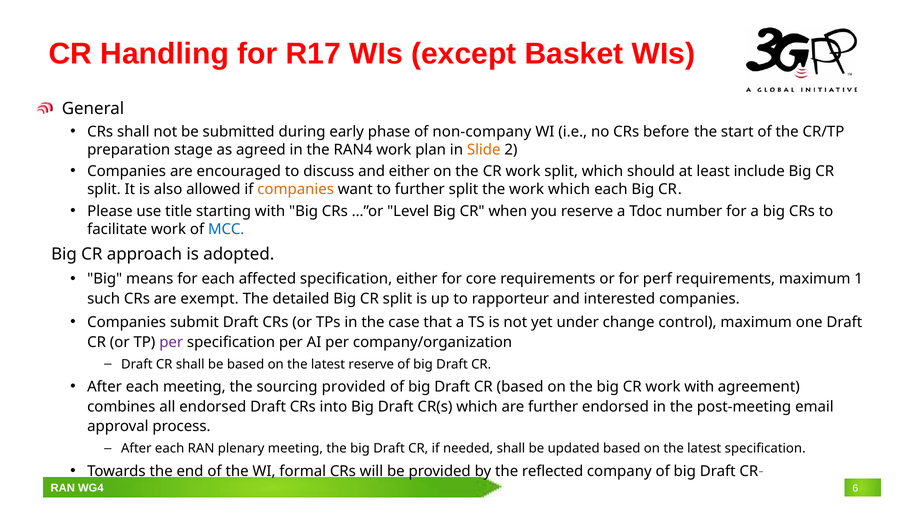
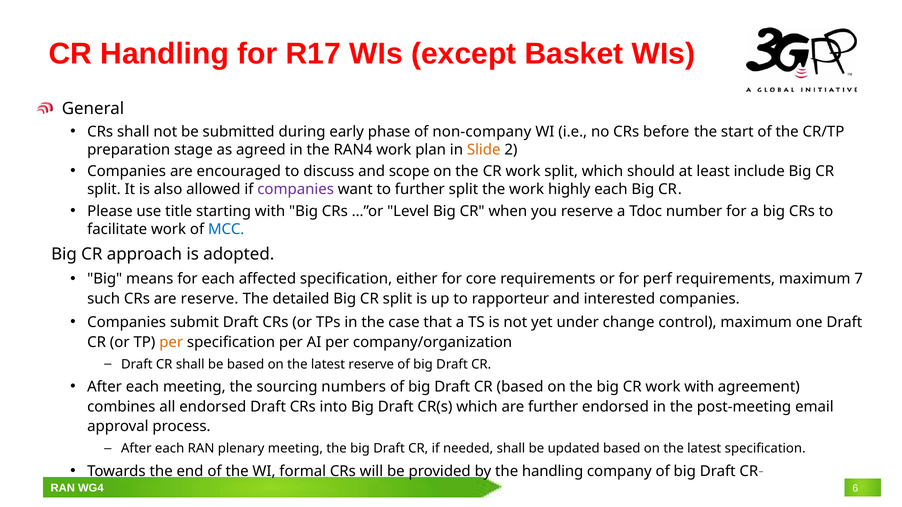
and either: either -> scope
companies at (296, 190) colour: orange -> purple
work which: which -> highly
1: 1 -> 7
are exempt: exempt -> reserve
per at (171, 342) colour: purple -> orange
sourcing provided: provided -> numbers
the reflected: reflected -> handling
